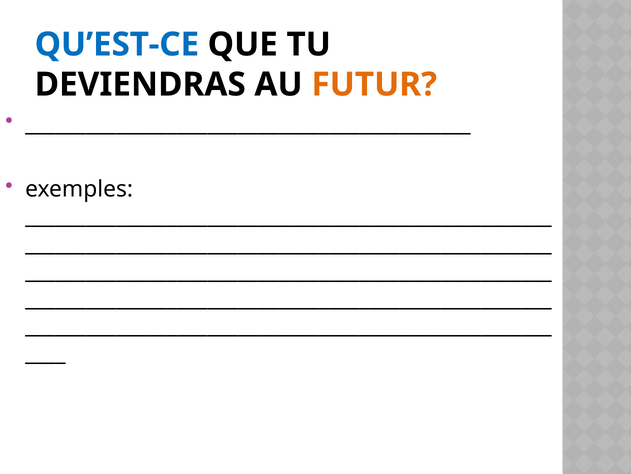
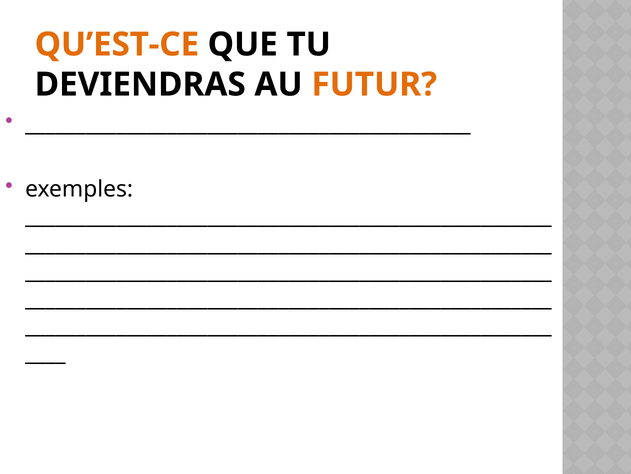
QU’EST-CE colour: blue -> orange
